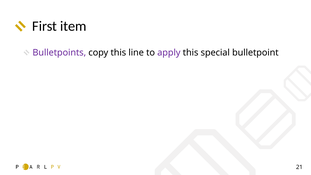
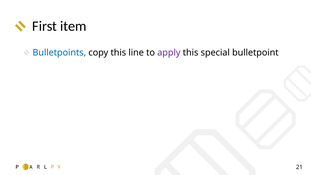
Bulletpoints colour: purple -> blue
